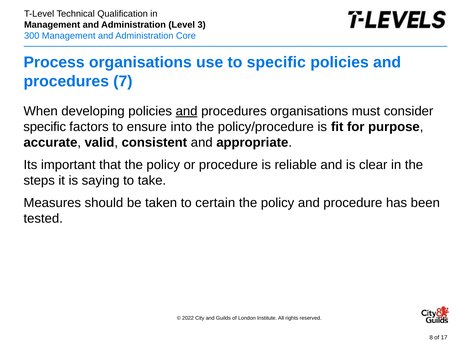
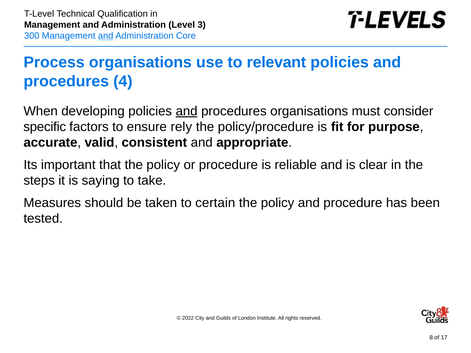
and at (106, 36) underline: none -> present
to specific: specific -> relevant
7: 7 -> 4
into: into -> rely
